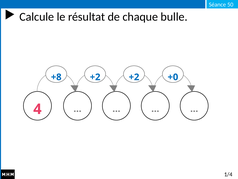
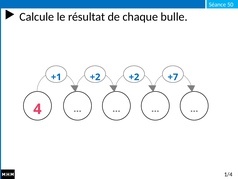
+8: +8 -> +1
+0: +0 -> +7
